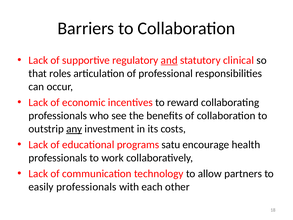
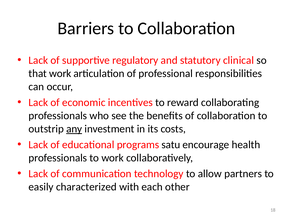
and underline: present -> none
that roles: roles -> work
easily professionals: professionals -> characterized
